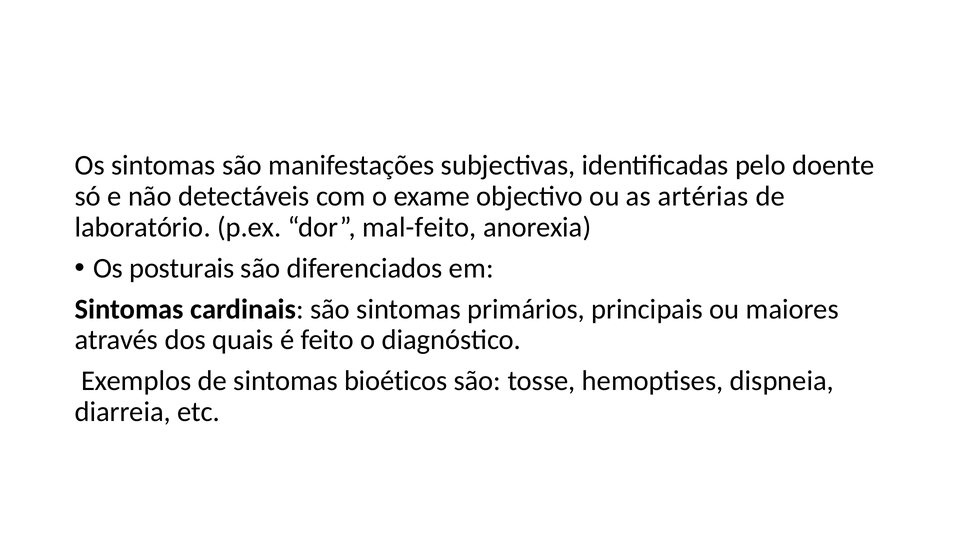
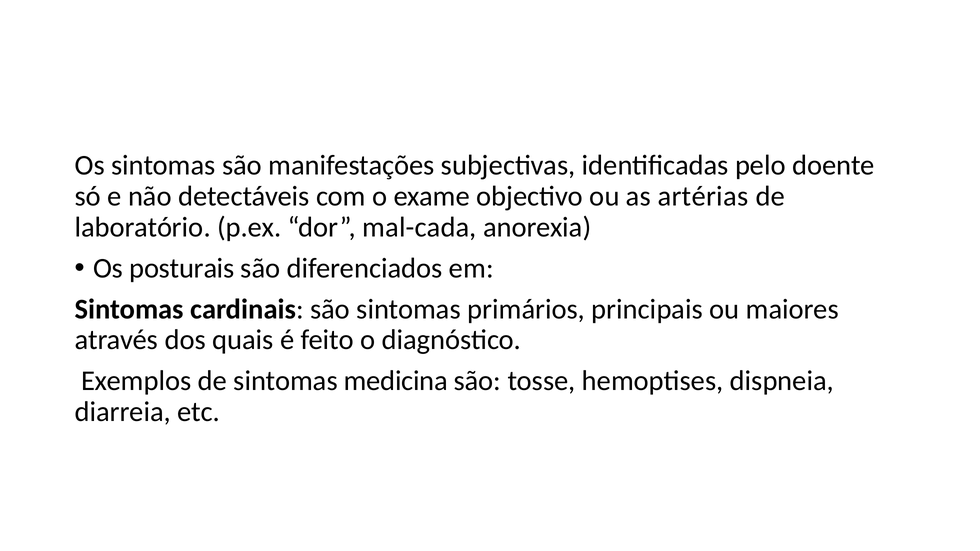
mal-feito: mal-feito -> mal-cada
bioéticos: bioéticos -> medicina
